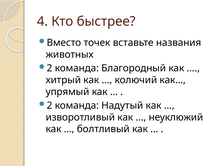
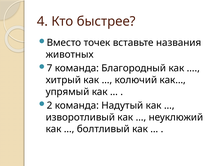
2 at (50, 68): 2 -> 7
